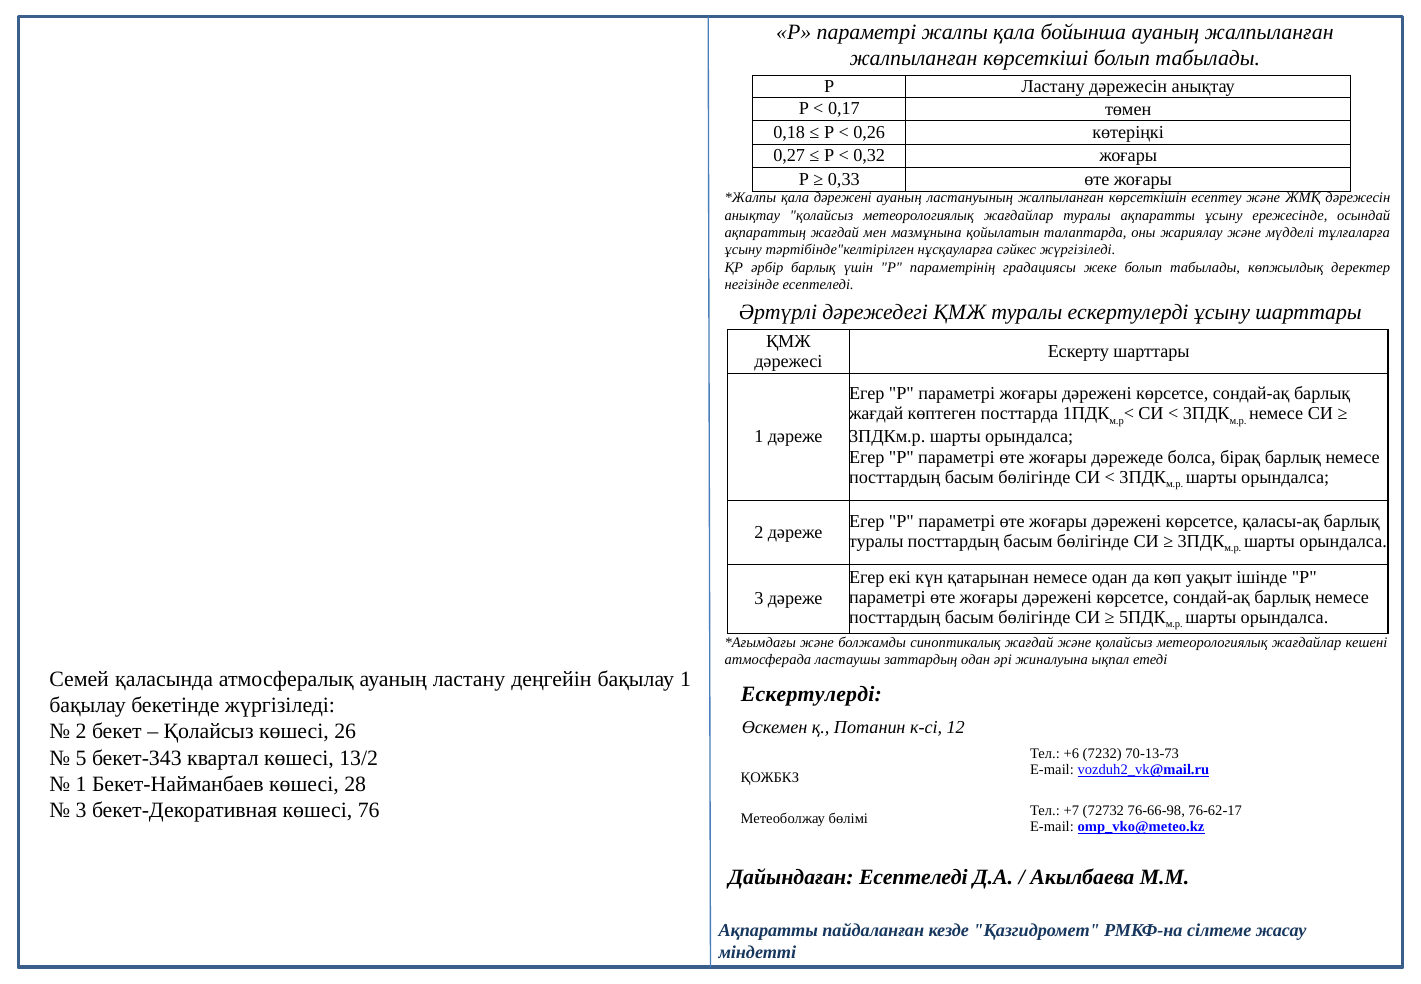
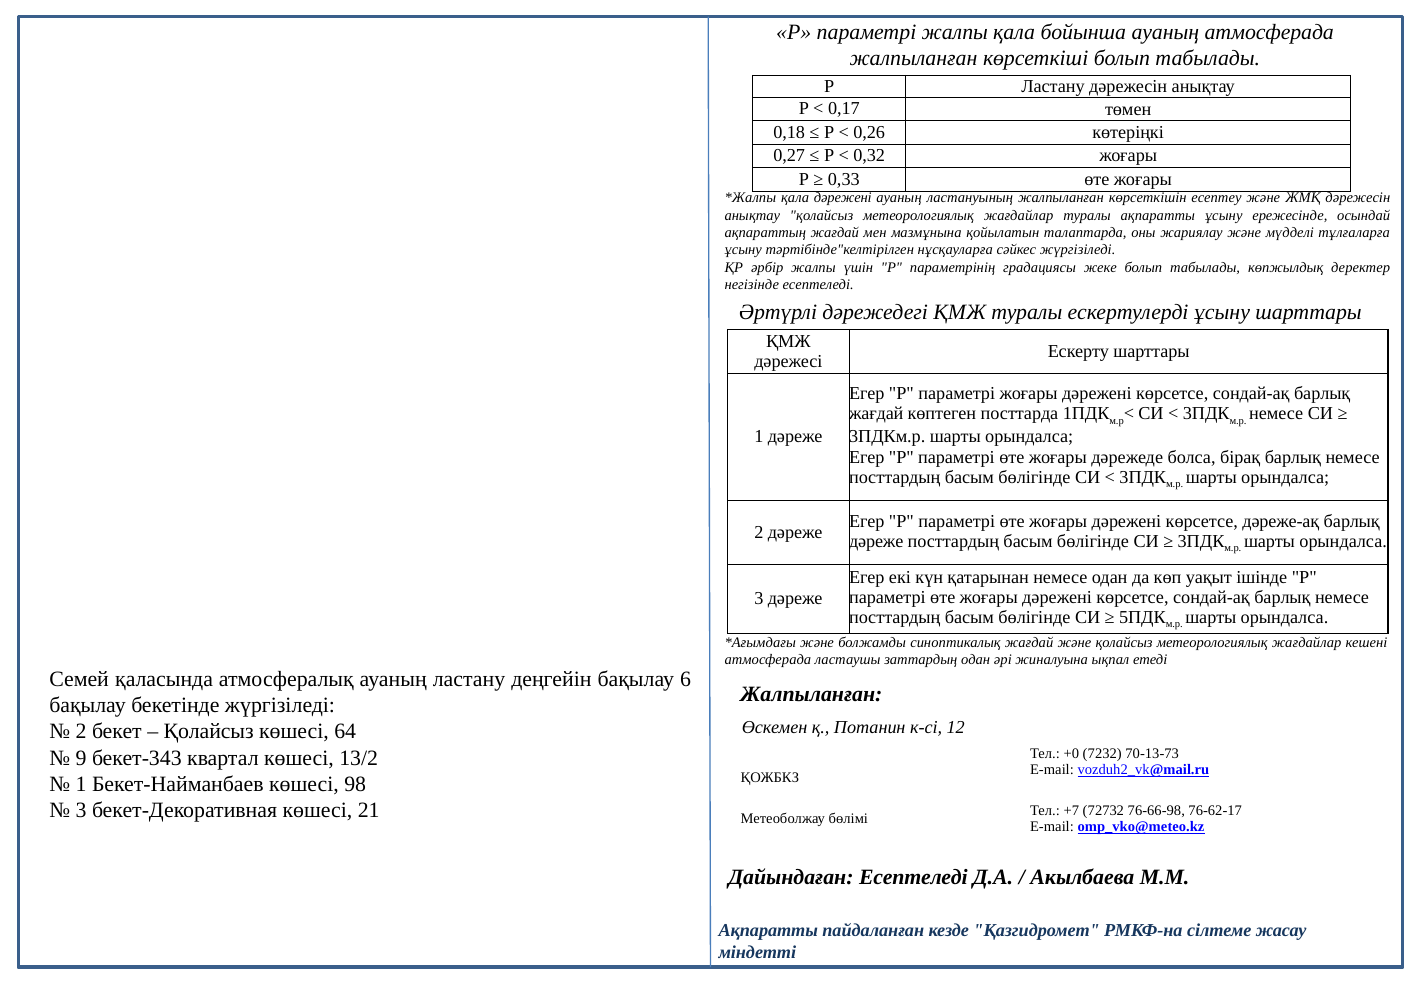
ауаның жалпыланған: жалпыланған -> атмосферада
әрбір барлық: барлық -> жалпы
қаласы-ақ: қаласы-ақ -> дәреже-ақ
туралы at (876, 541): туралы -> дәреже
бақылау 1: 1 -> 6
Ескертулерді at (811, 694): Ескертулерді -> Жалпыланған
26: 26 -> 64
+6: +6 -> +0
5: 5 -> 9
28: 28 -> 98
76: 76 -> 21
